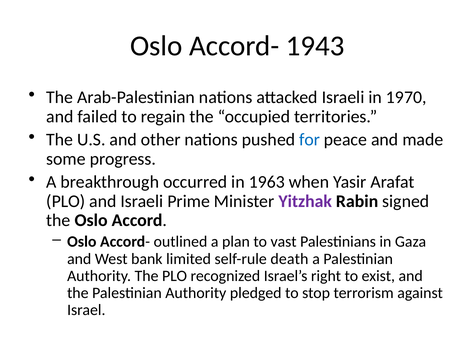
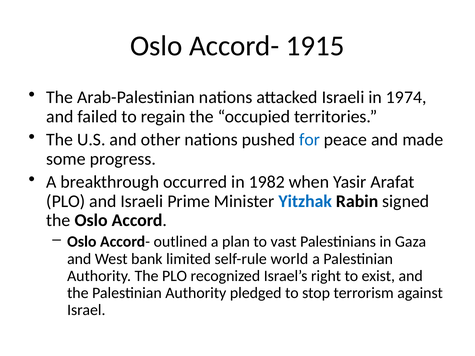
1943: 1943 -> 1915
1970: 1970 -> 1974
1963: 1963 -> 1982
Yitzhak colour: purple -> blue
death: death -> world
